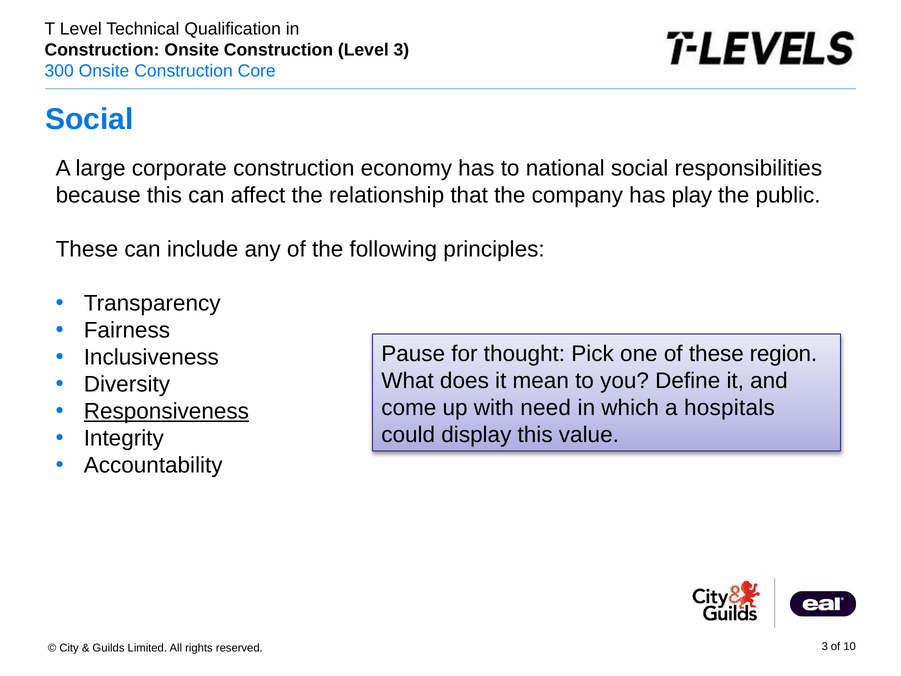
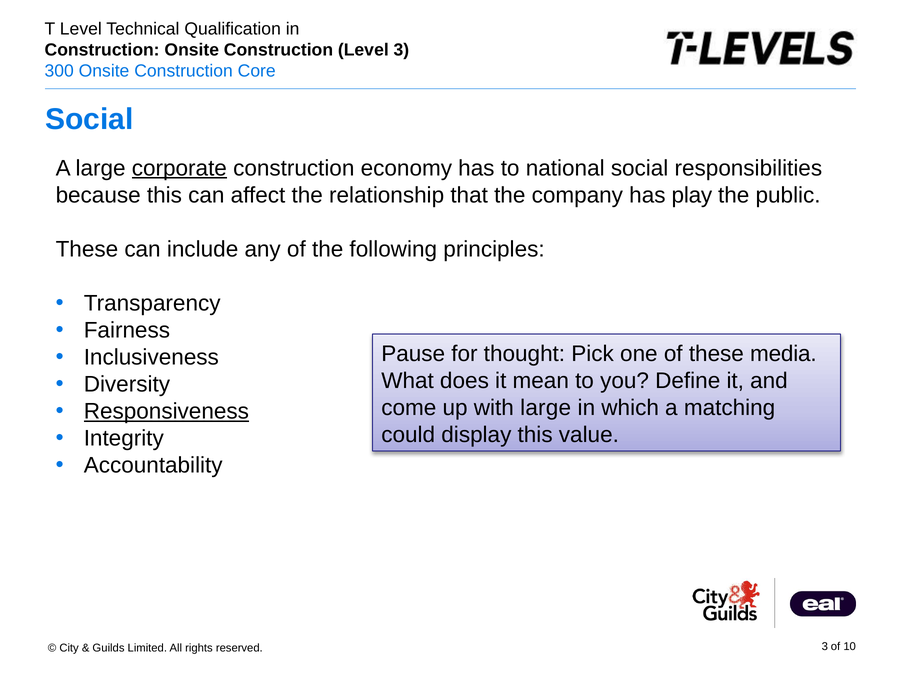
corporate underline: none -> present
region: region -> media
with need: need -> large
hospitals: hospitals -> matching
